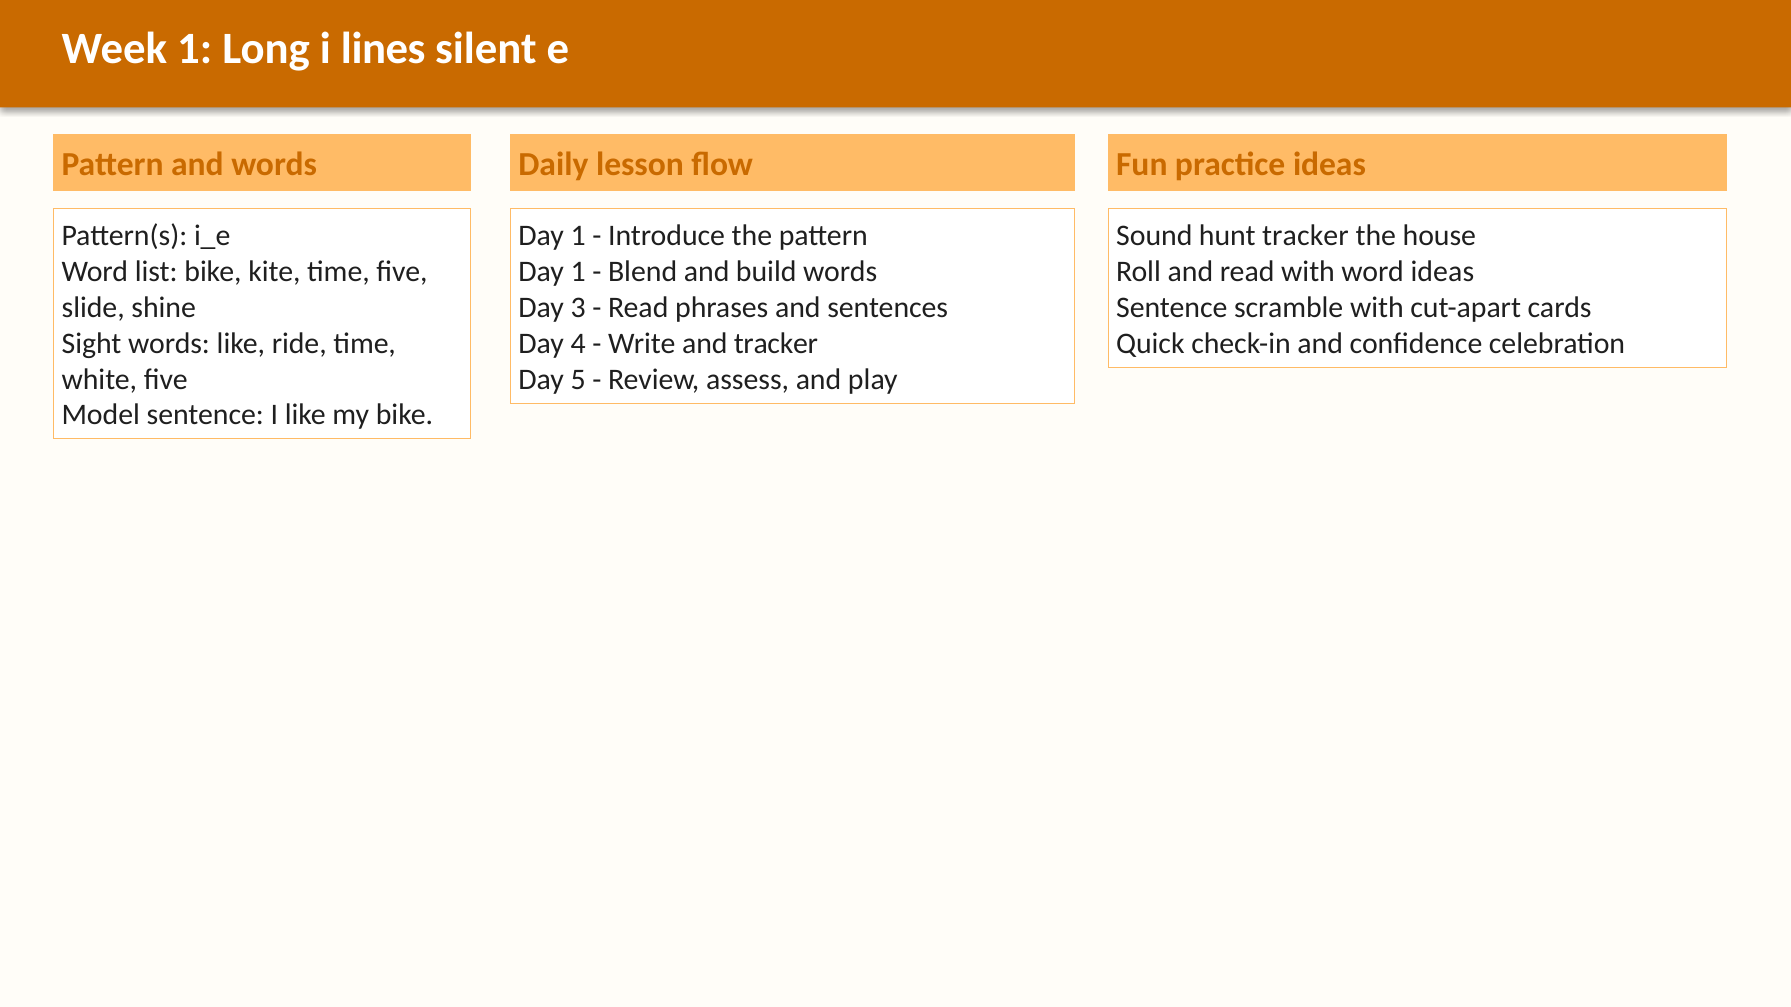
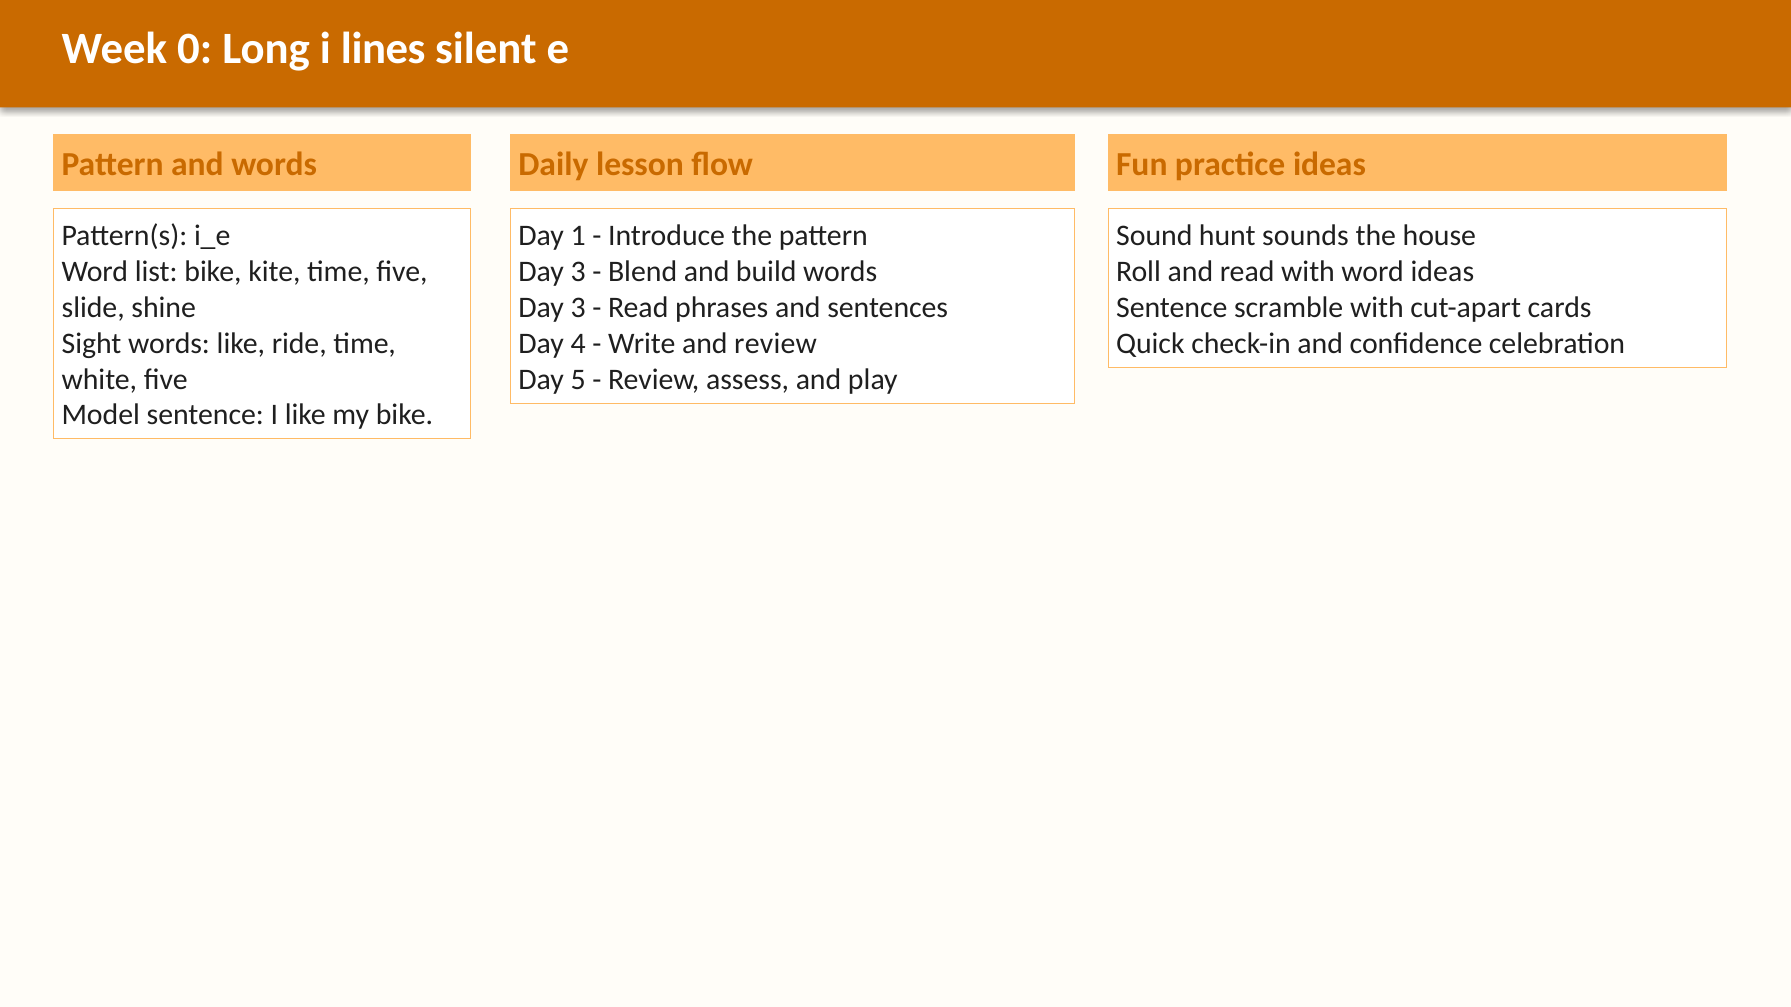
Week 1: 1 -> 0
hunt tracker: tracker -> sounds
1 at (578, 272): 1 -> 3
and tracker: tracker -> review
